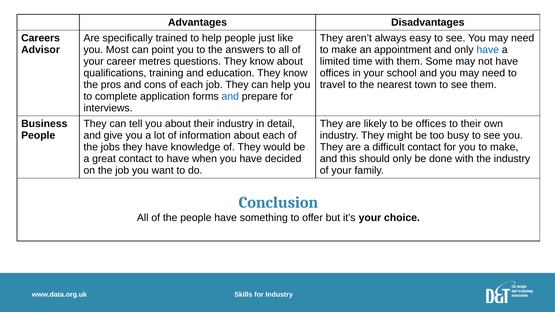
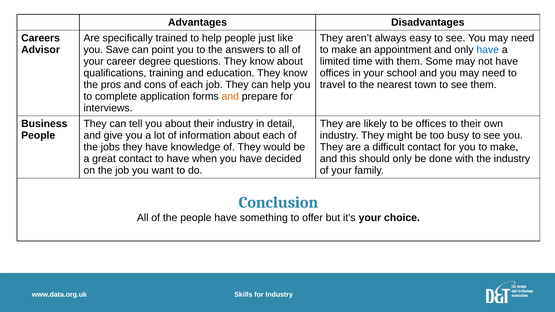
Most: Most -> Save
metres: metres -> degree
and at (230, 96) colour: blue -> orange
